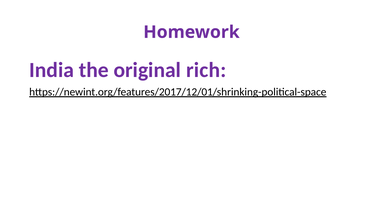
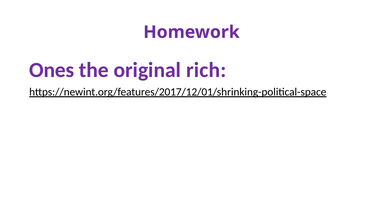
India: India -> Ones
